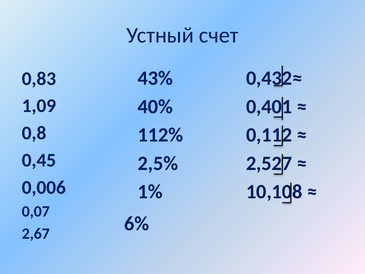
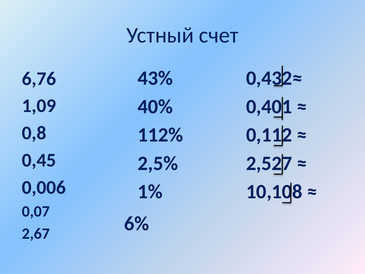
0,83: 0,83 -> 6,76
